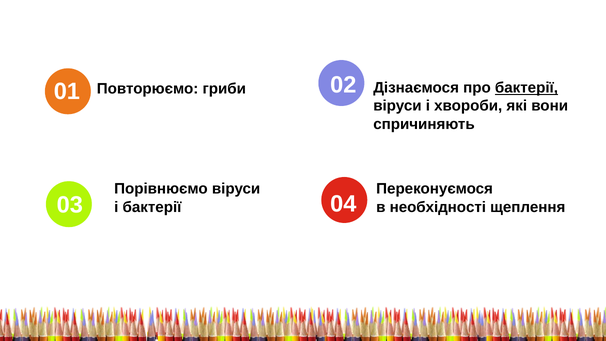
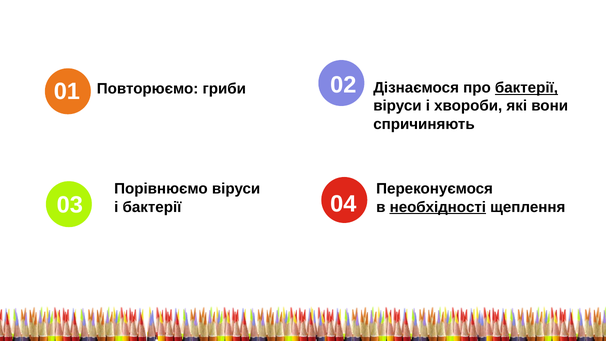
необхідності underline: none -> present
